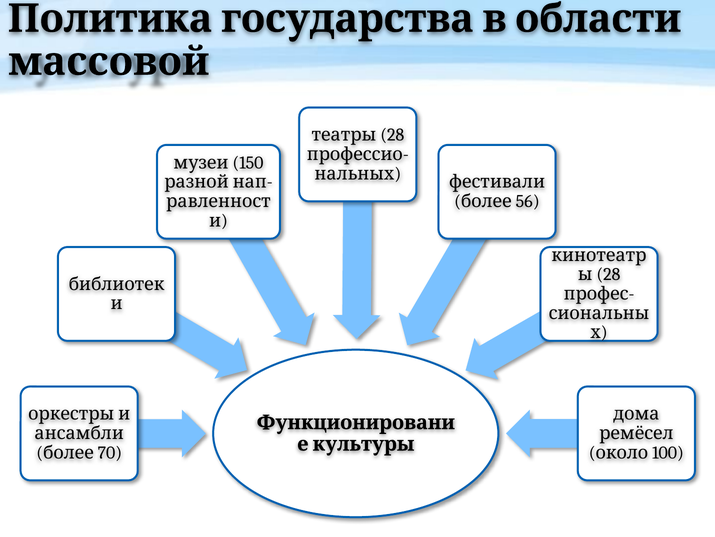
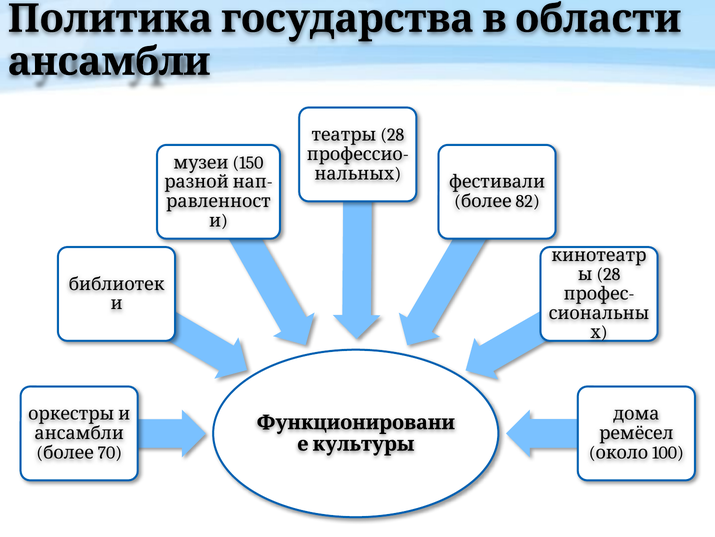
массовой at (109, 62): массовой -> ансамбли
56: 56 -> 82
